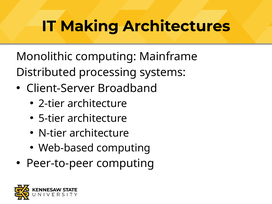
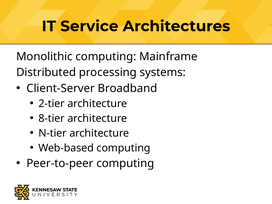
Making: Making -> Service
5-tier: 5-tier -> 8-tier
